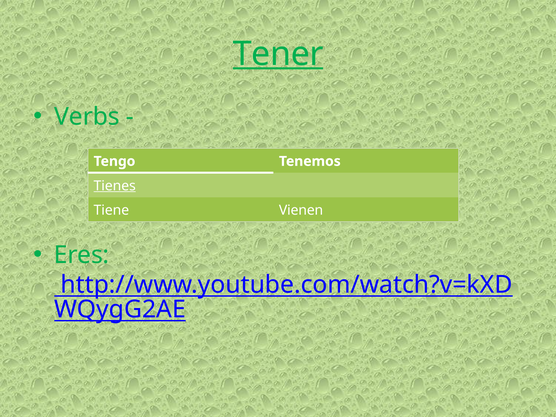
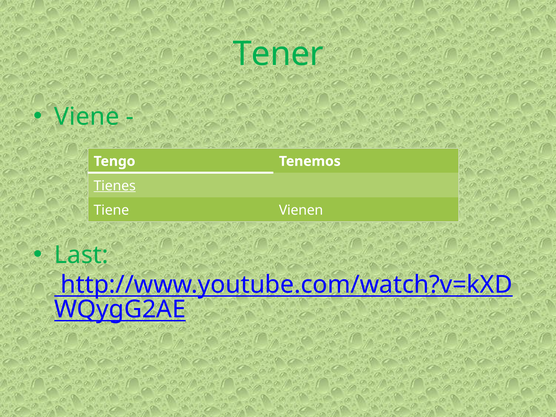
Tener underline: present -> none
Verbs: Verbs -> Viene
Eres: Eres -> Last
